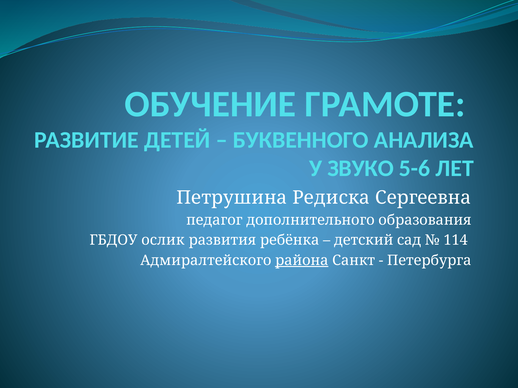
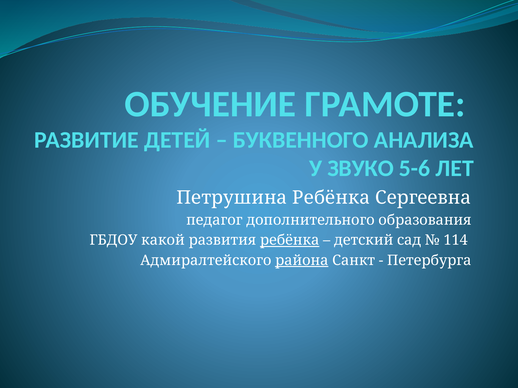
Петрушина Редиска: Редиска -> Ребёнка
ослик: ослик -> какой
ребёнка at (290, 241) underline: none -> present
